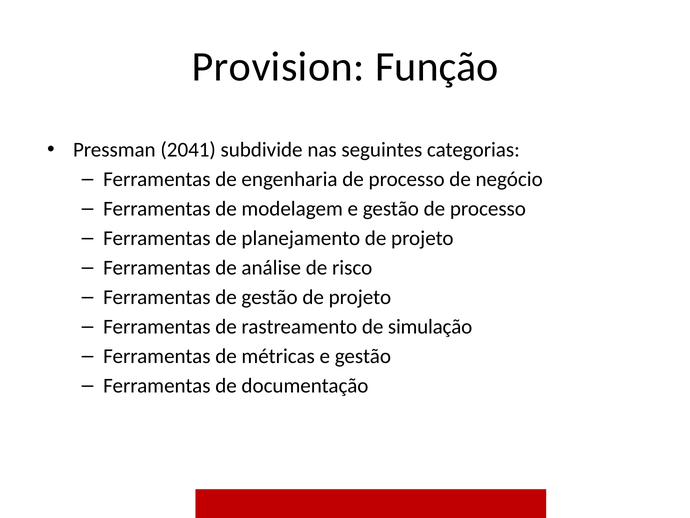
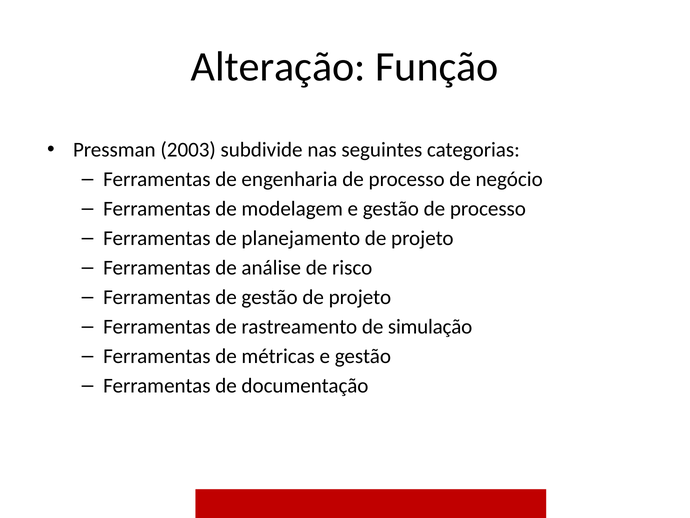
Provision: Provision -> Alteração
2041: 2041 -> 2003
